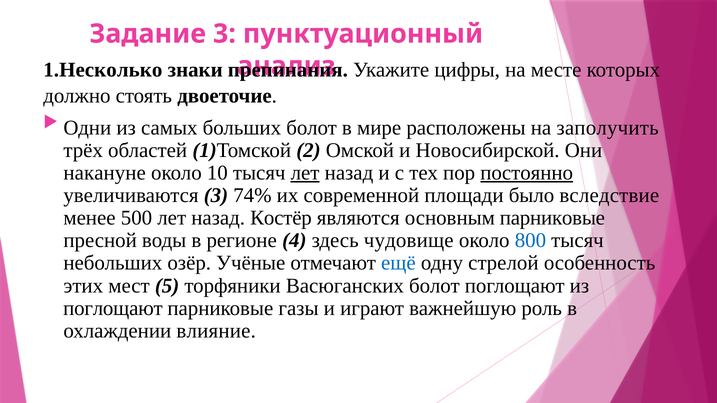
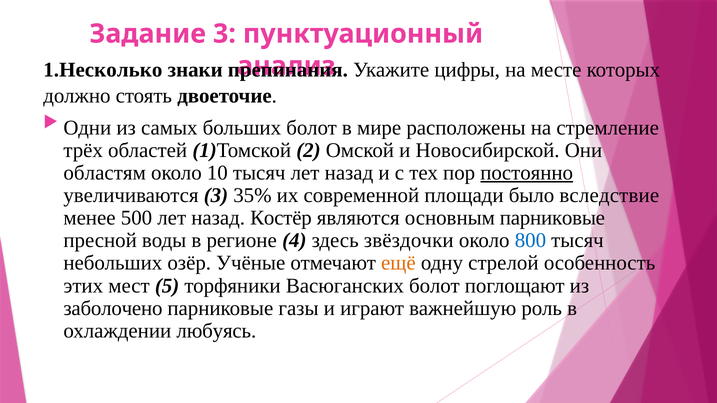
заполучить: заполучить -> стремление
накануне: накануне -> областям
лет at (305, 173) underline: present -> none
74%: 74% -> 35%
чудовище: чудовище -> звёздочки
ещё colour: blue -> orange
поглощают at (113, 308): поглощают -> заболочено
влияние: влияние -> любуясь
